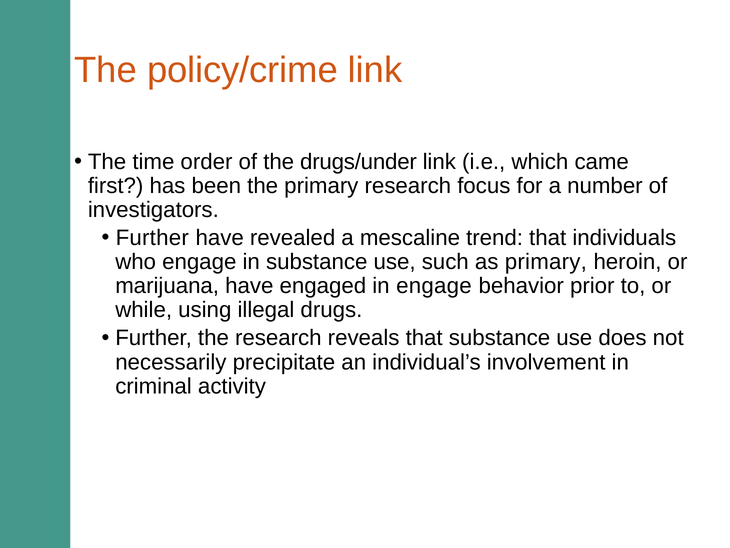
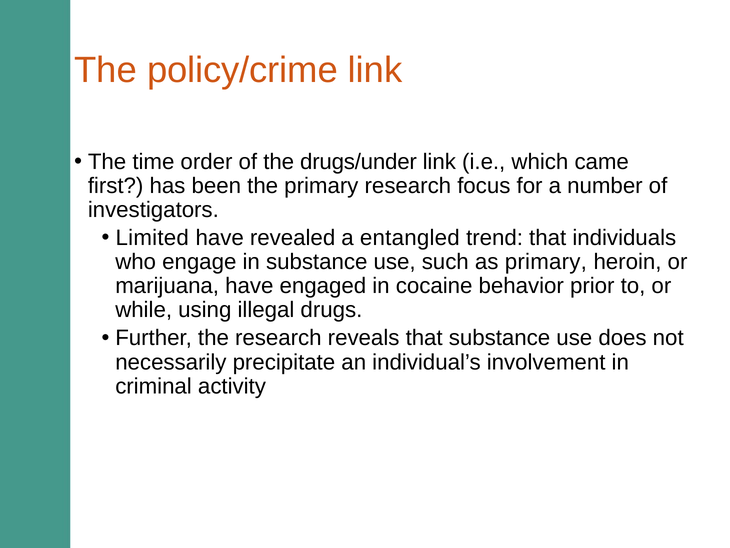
Further at (152, 238): Further -> Limited
mescaline: mescaline -> entangled
in engage: engage -> cocaine
